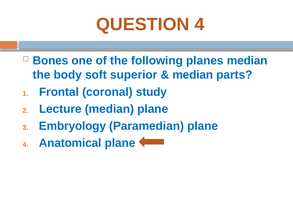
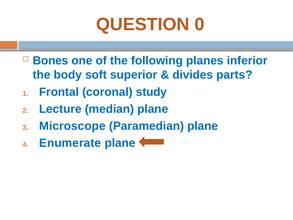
QUESTION 4: 4 -> 0
planes median: median -> inferior
median at (193, 75): median -> divides
Embryology: Embryology -> Microscope
Anatomical: Anatomical -> Enumerate
